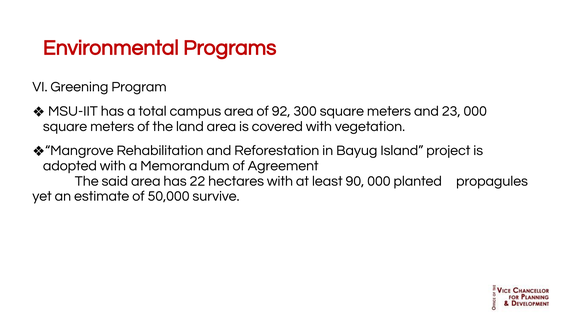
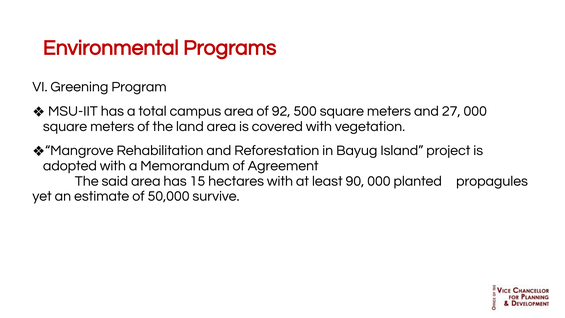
300: 300 -> 500
23: 23 -> 27
22: 22 -> 15
